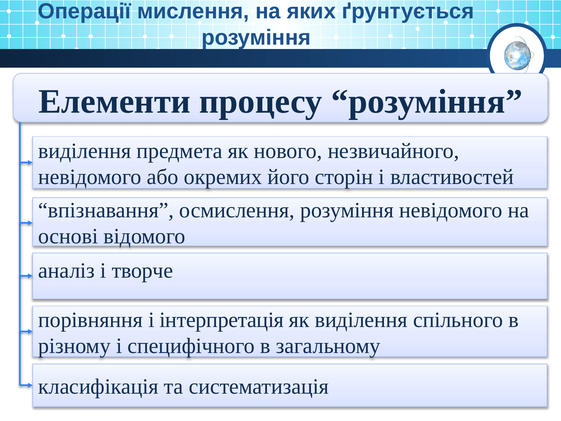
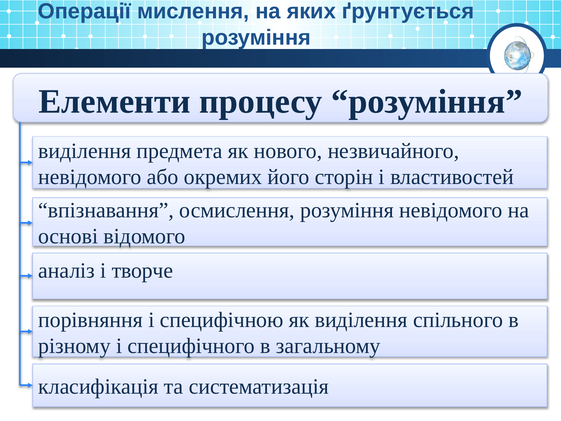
інтерпретація: інтерпретація -> специфічною
